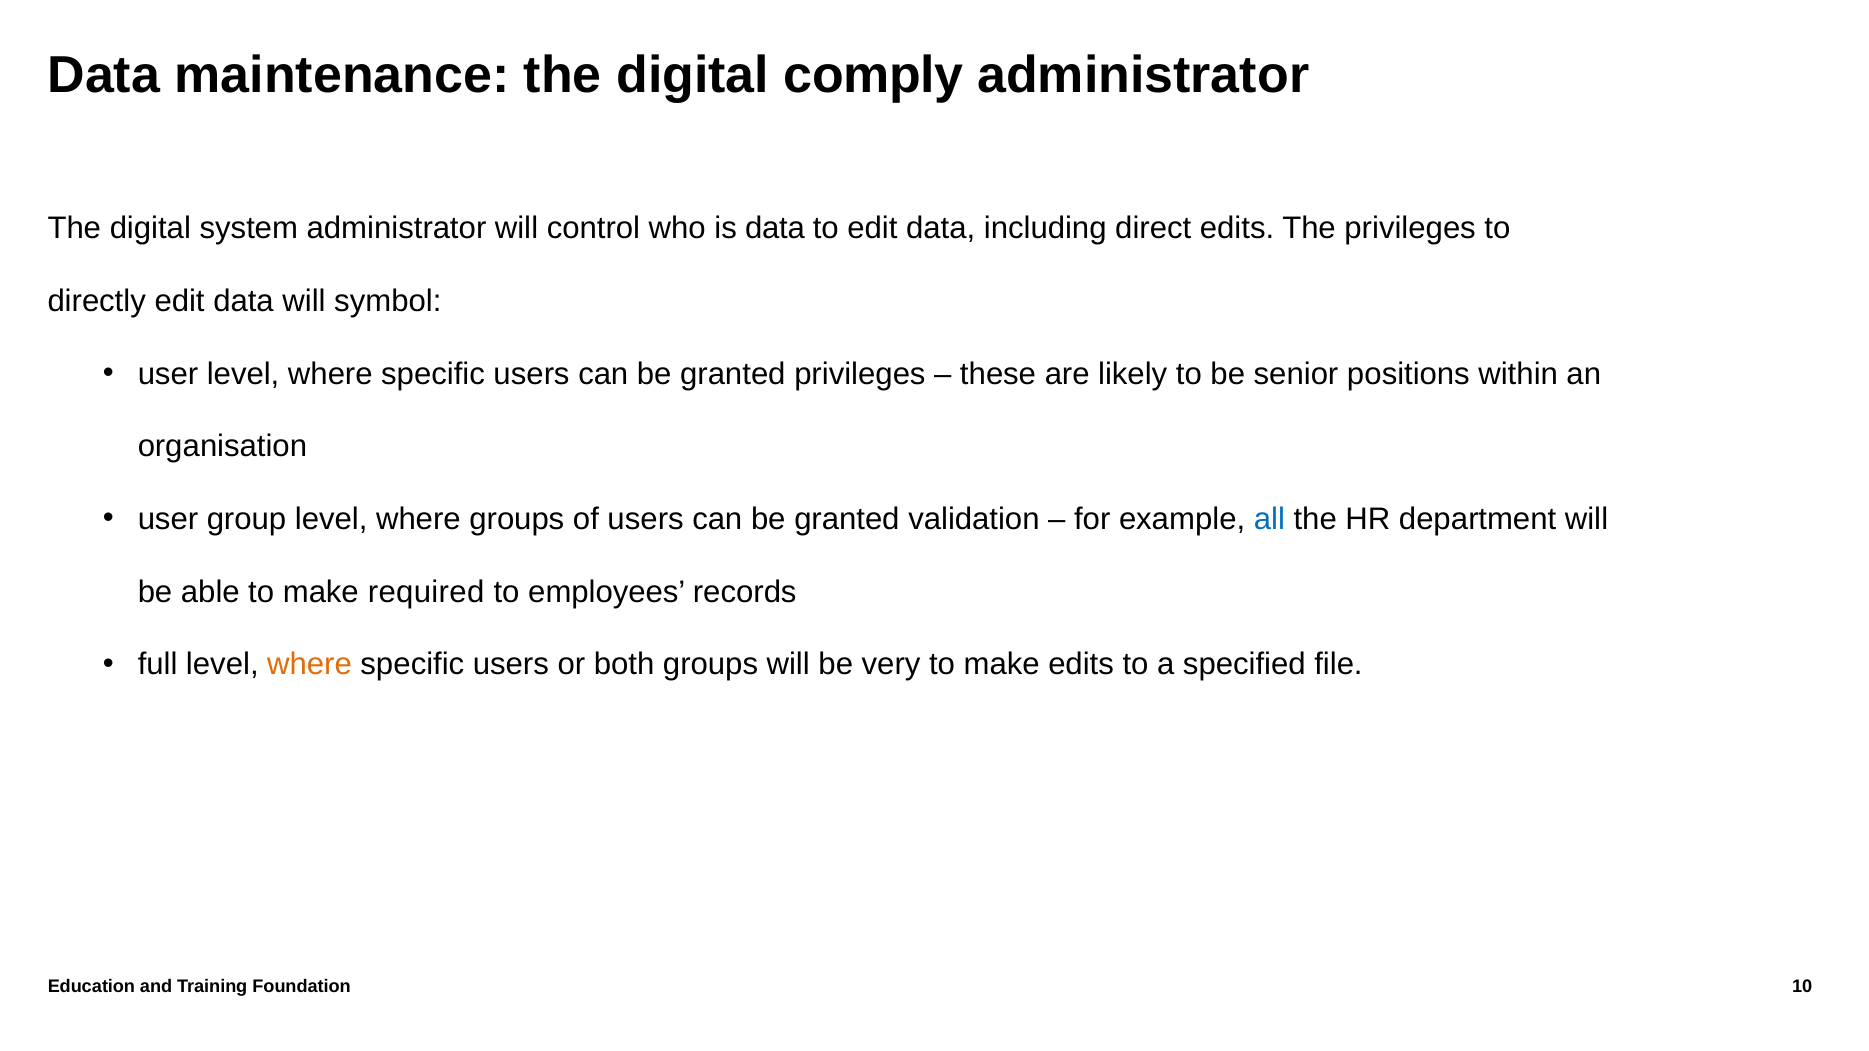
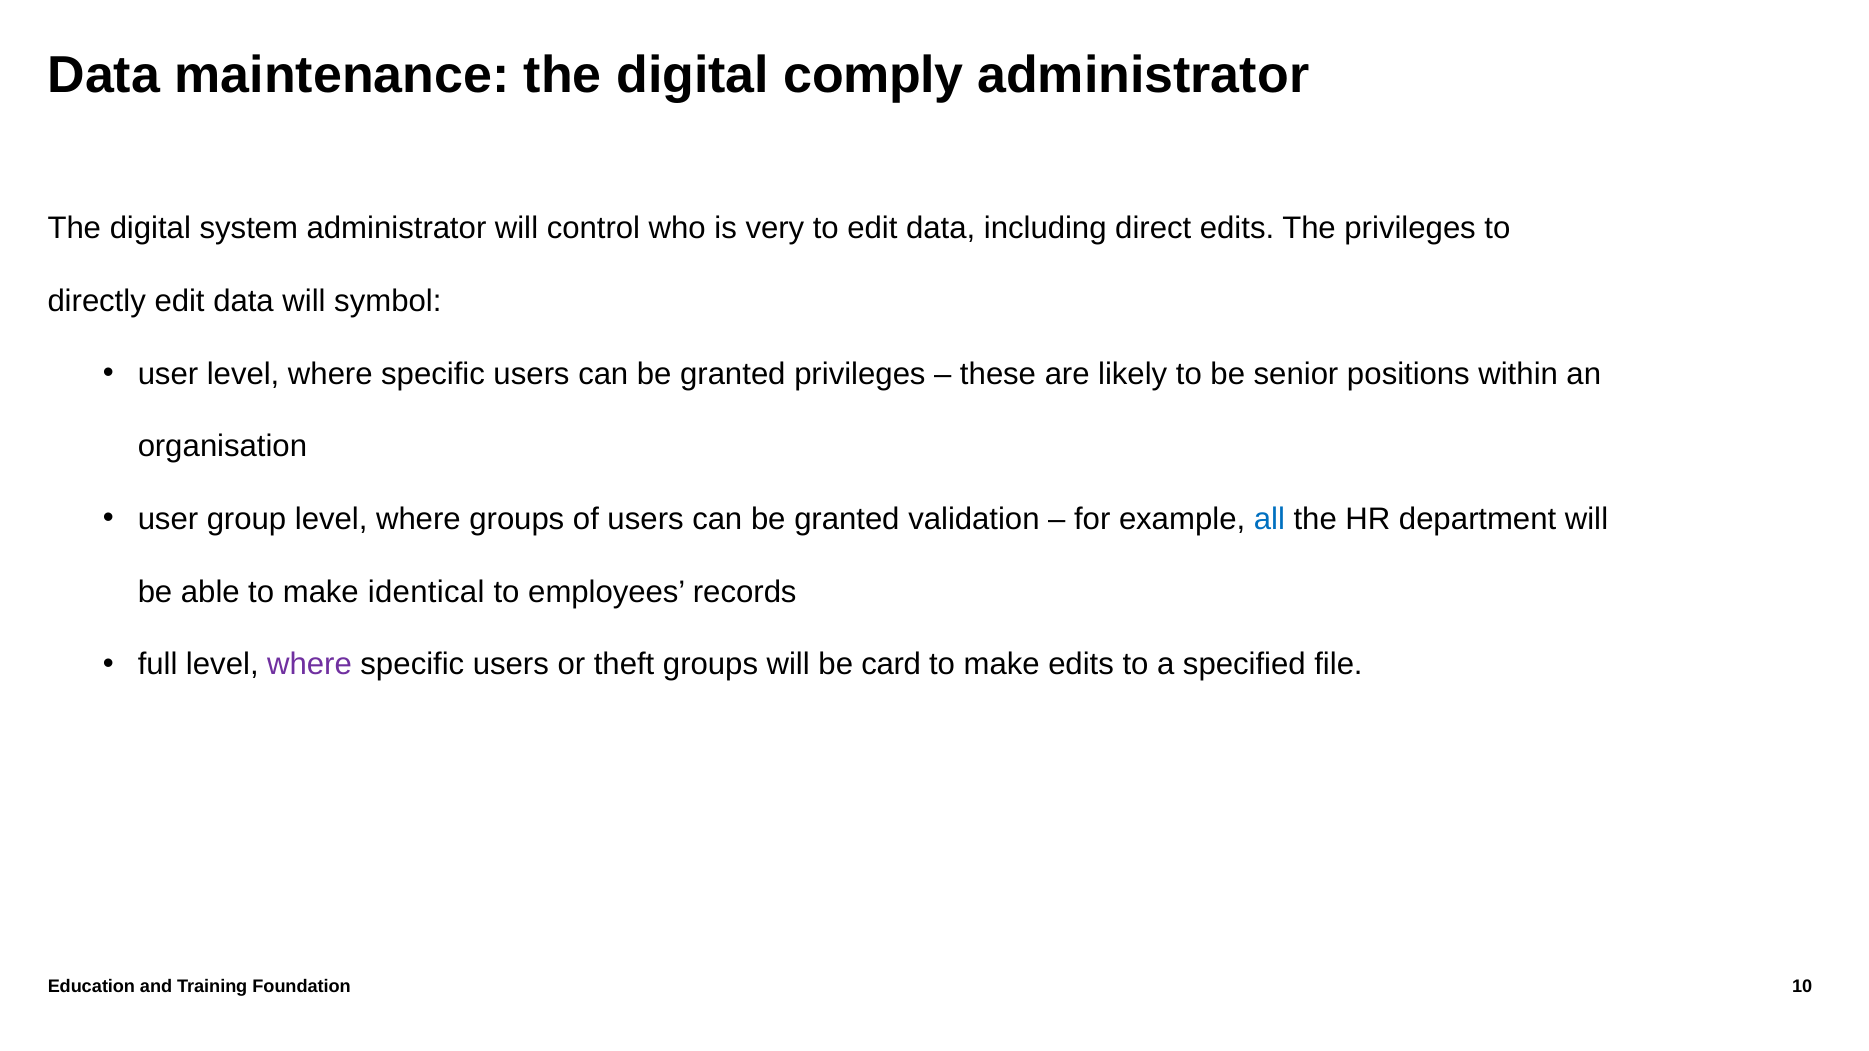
is data: data -> very
required: required -> identical
where at (310, 665) colour: orange -> purple
both: both -> theft
very: very -> card
